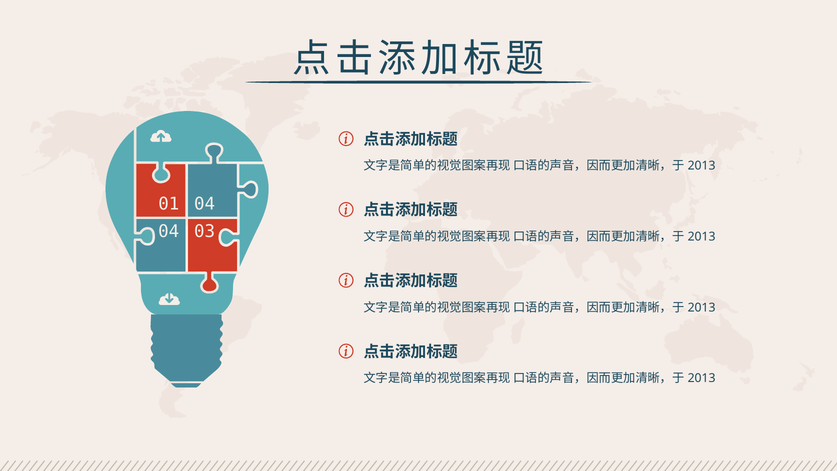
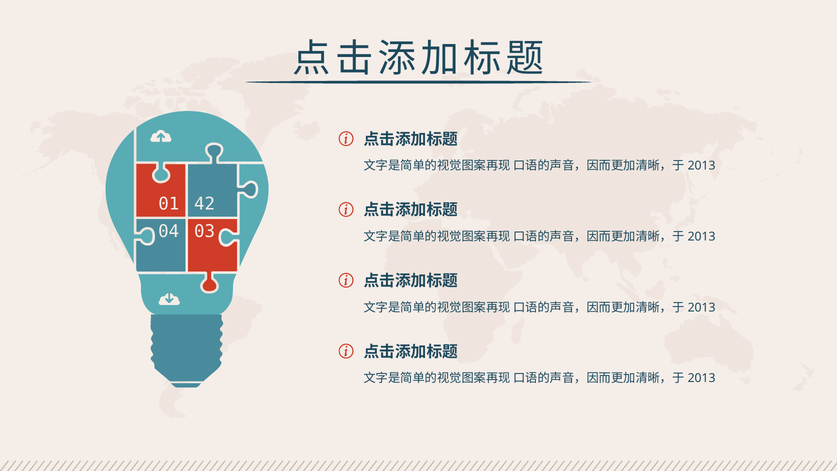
01 04: 04 -> 42
